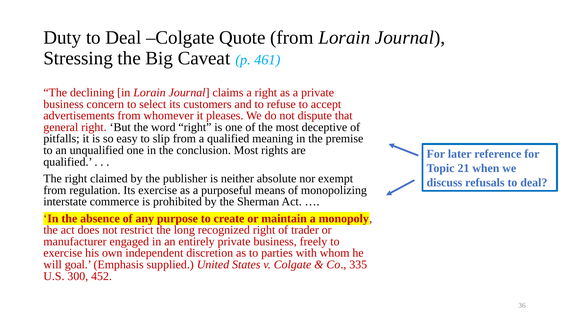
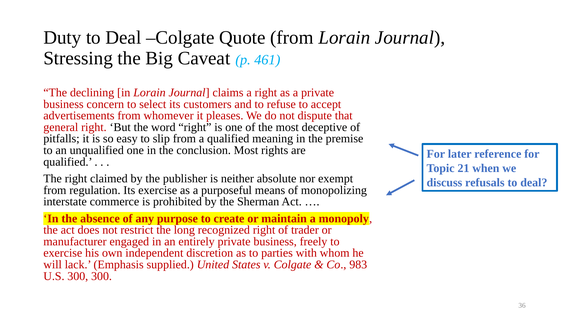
goal: goal -> lack
335: 335 -> 983
300 452: 452 -> 300
